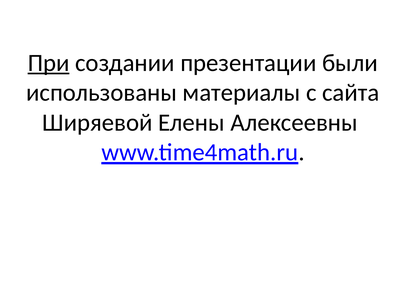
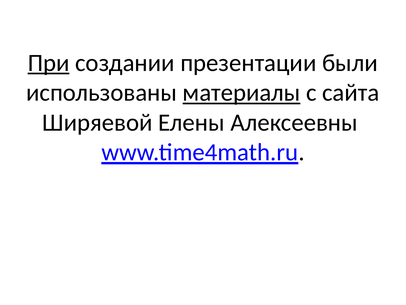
материалы underline: none -> present
